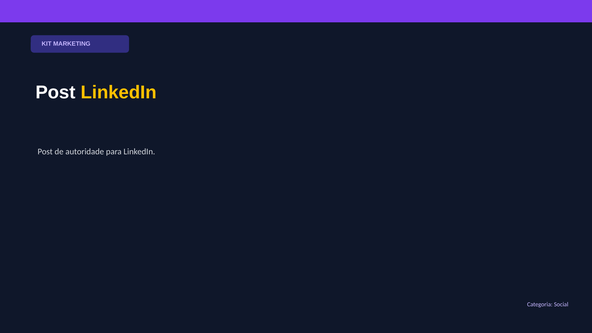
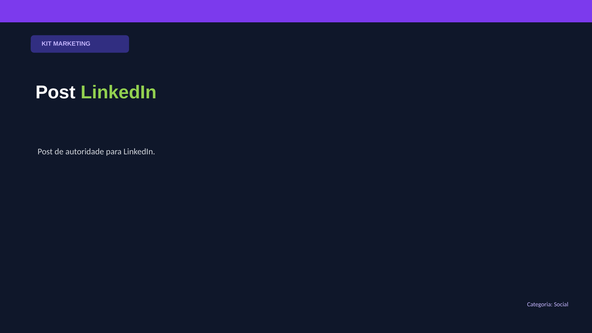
LinkedIn at (119, 92) colour: yellow -> light green
